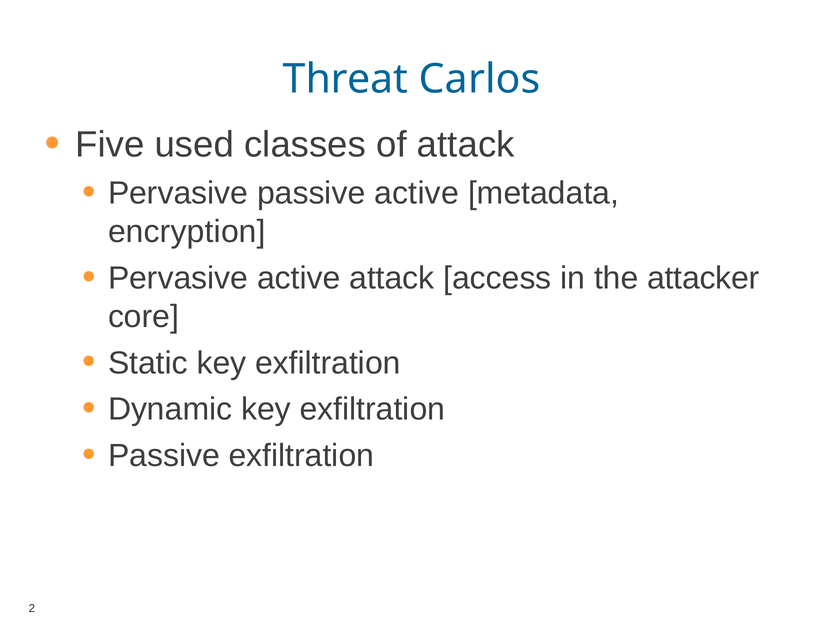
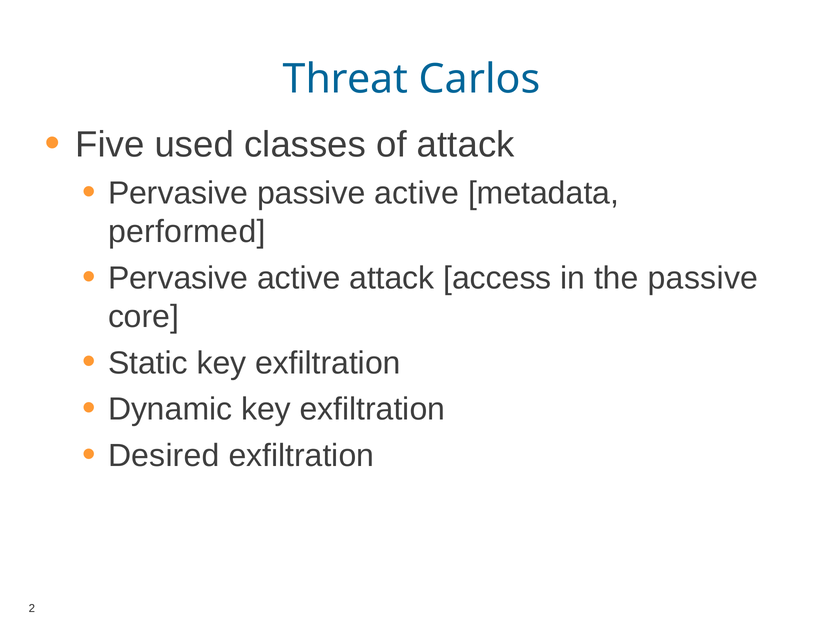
encryption: encryption -> performed
the attacker: attacker -> passive
Passive at (164, 456): Passive -> Desired
